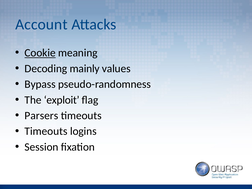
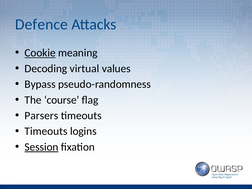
Account: Account -> Defence
mainly: mainly -> virtual
exploit: exploit -> course
Session underline: none -> present
